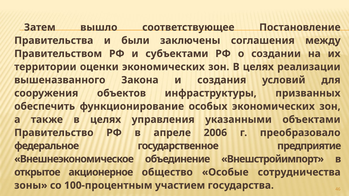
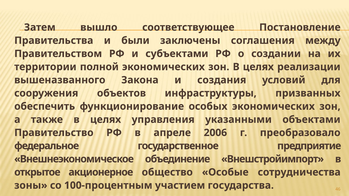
оценки: оценки -> полной
